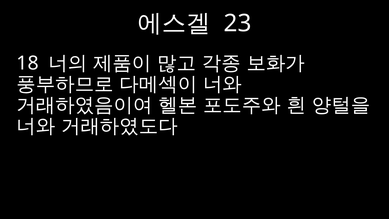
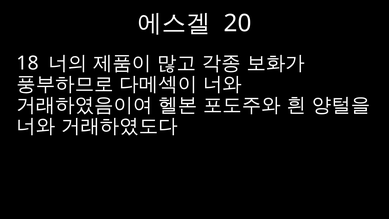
23: 23 -> 20
